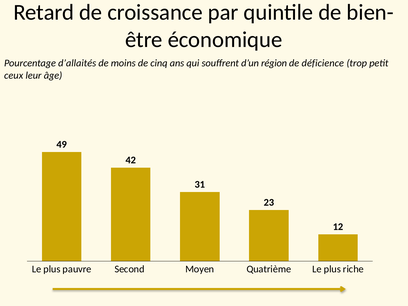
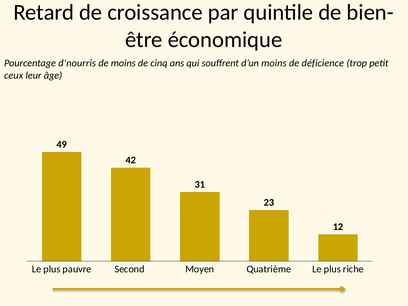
d’allaités: d’allaités -> d’nourris
d’un région: région -> moins
